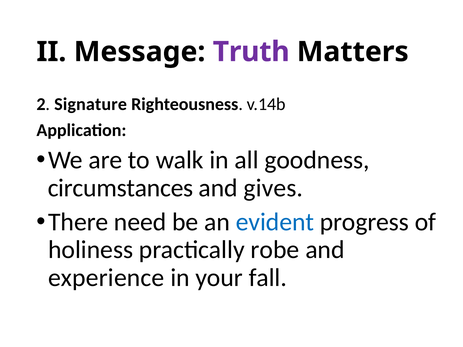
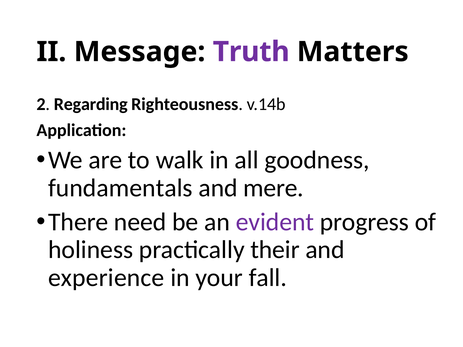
Signature: Signature -> Regarding
circumstances: circumstances -> fundamentals
gives: gives -> mere
evident colour: blue -> purple
robe: robe -> their
